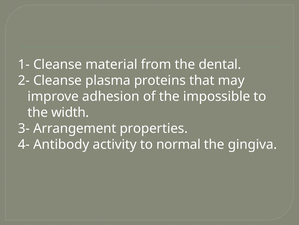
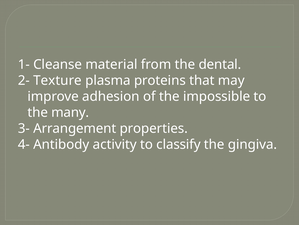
2- Cleanse: Cleanse -> Texture
width: width -> many
normal: normal -> classify
